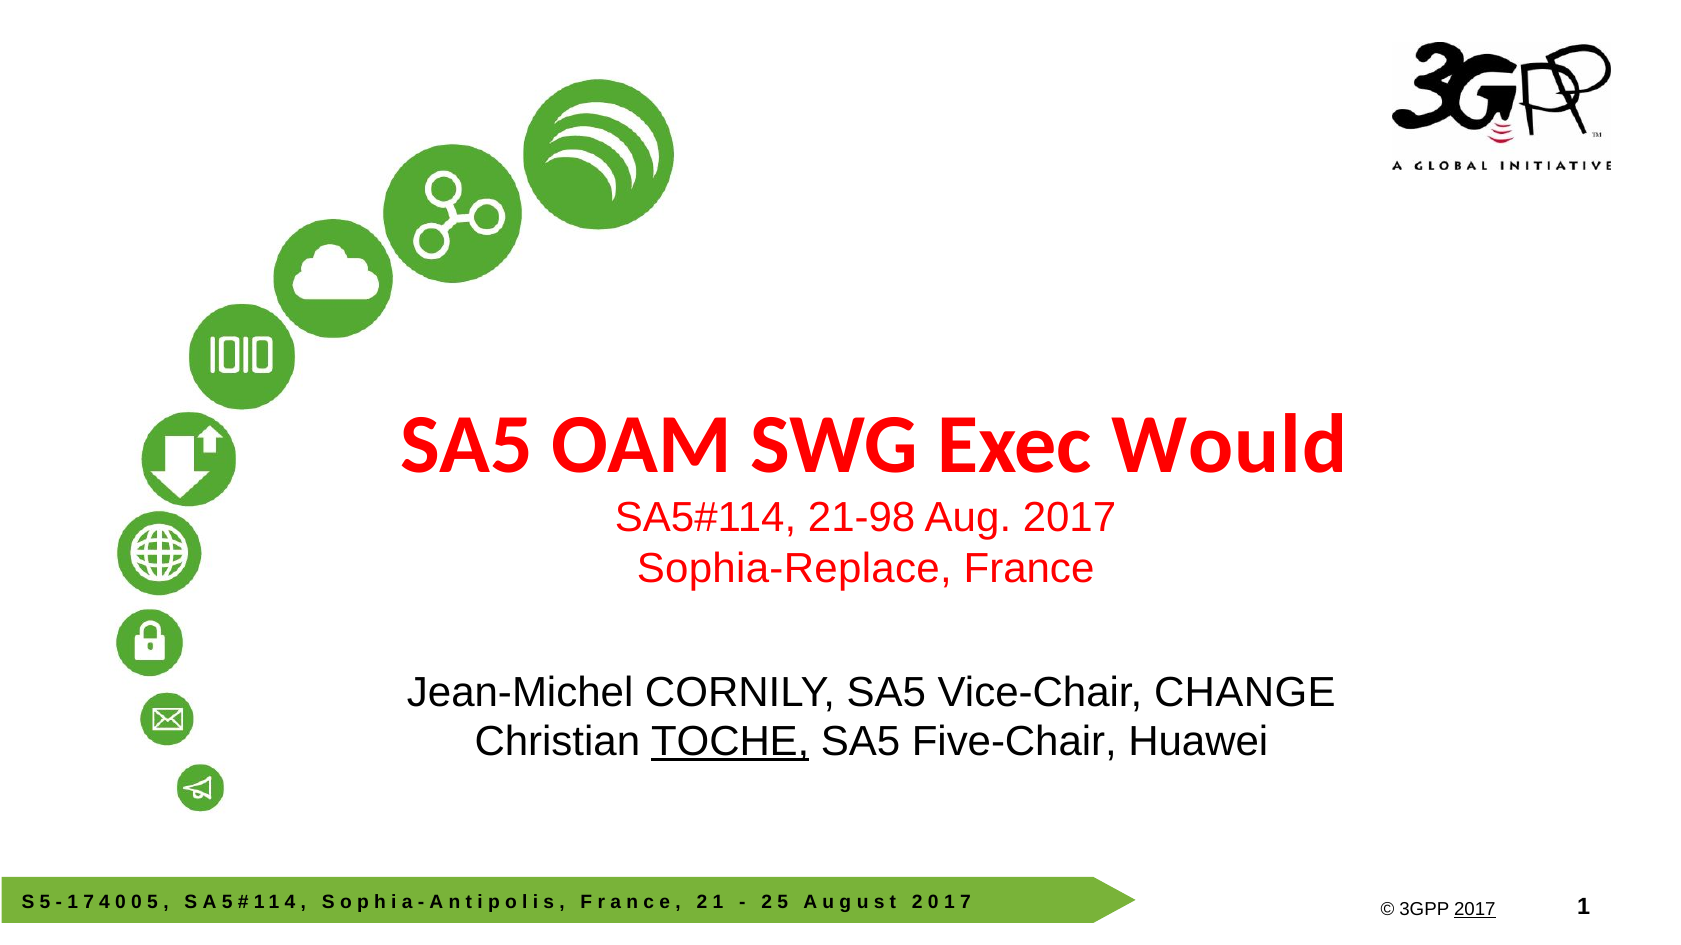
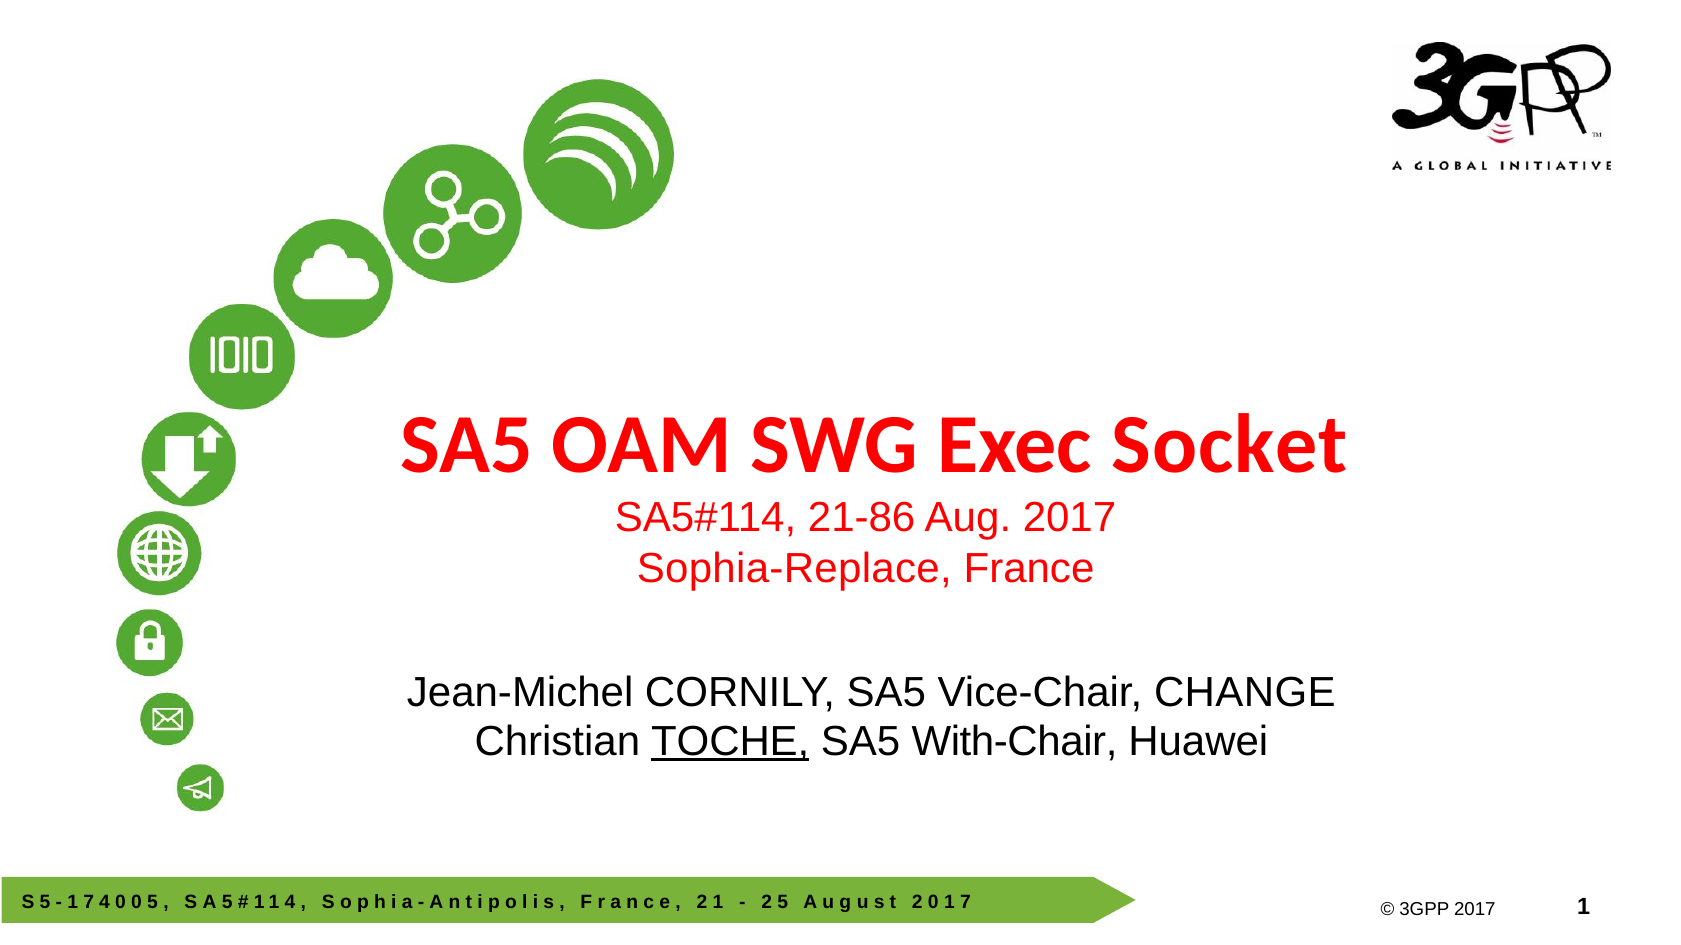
Would: Would -> Socket
21-98: 21-98 -> 21-86
Five-Chair: Five-Chair -> With-Chair
2017 at (1475, 910) underline: present -> none
